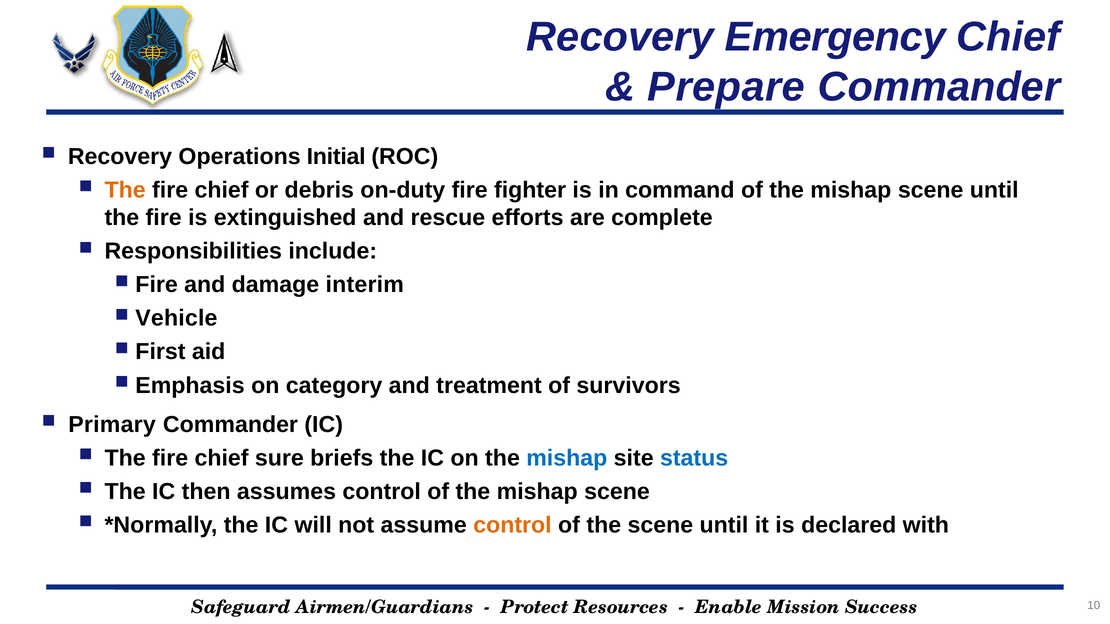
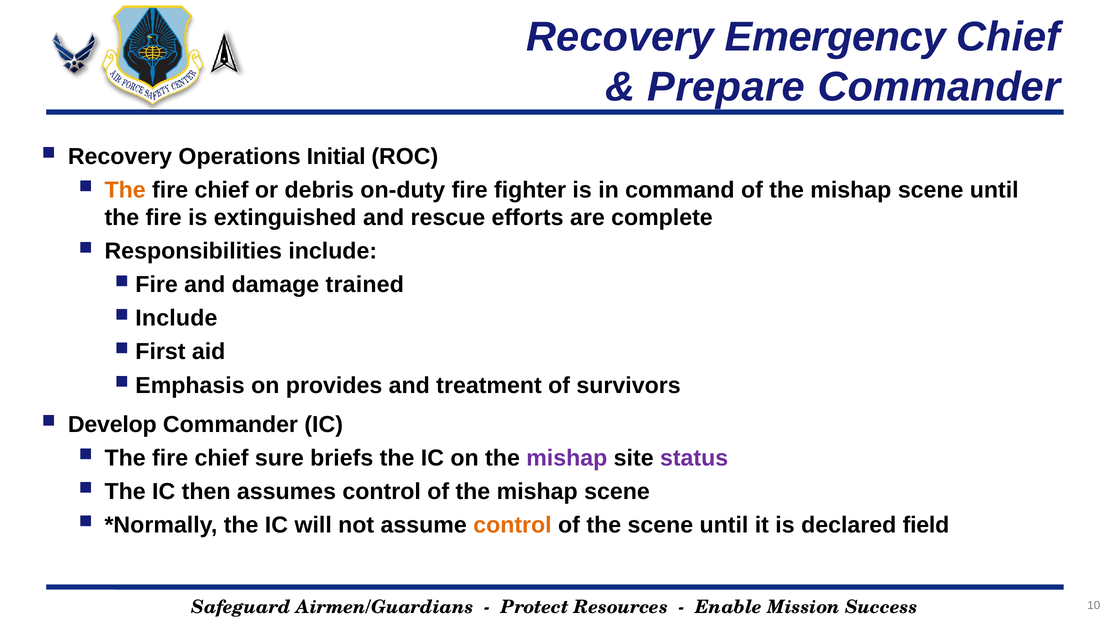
interim: interim -> trained
Vehicle at (176, 319): Vehicle -> Include
category: category -> provides
Primary: Primary -> Develop
mishap at (567, 458) colour: blue -> purple
status colour: blue -> purple
with: with -> field
